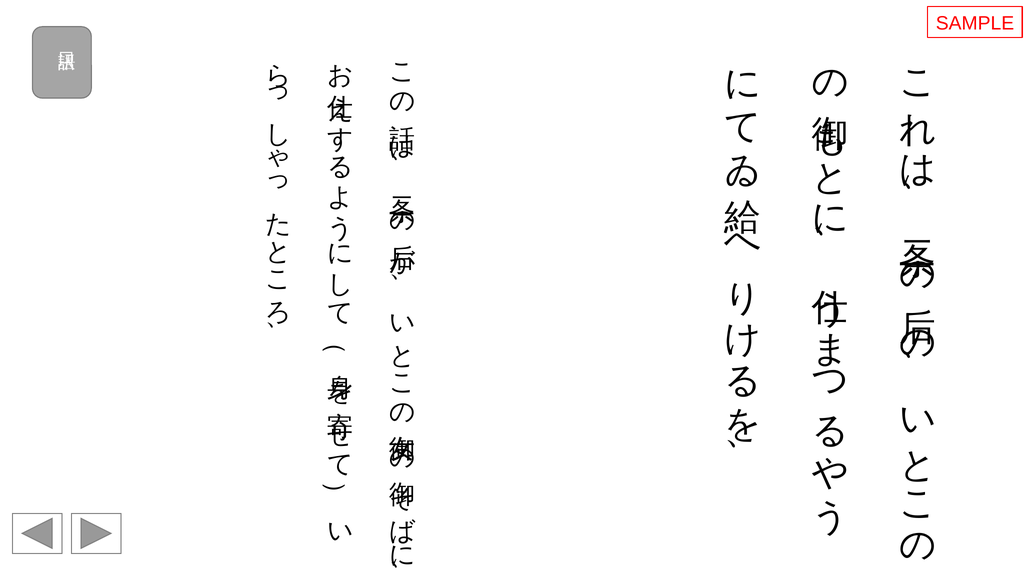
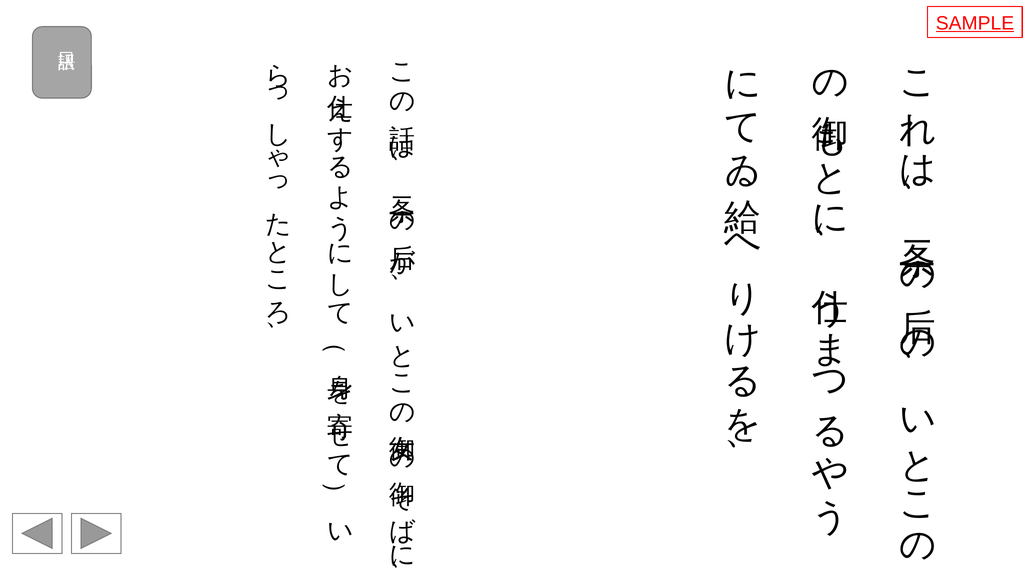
SAMPLE underline: none -> present
